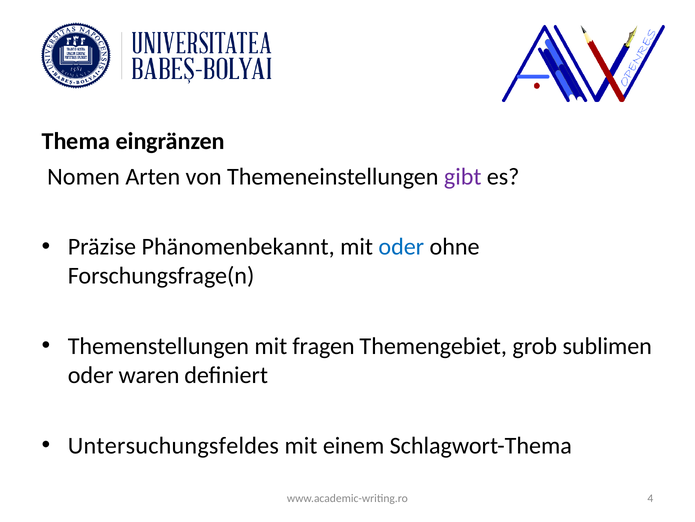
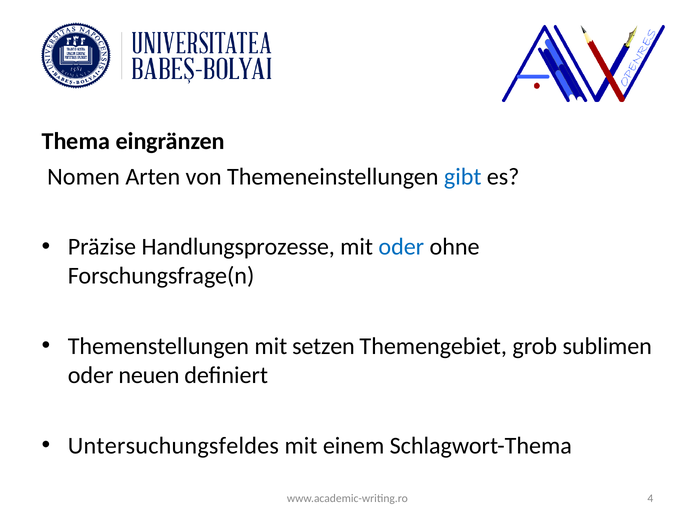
gibt colour: purple -> blue
Phänomenbekannt: Phänomenbekannt -> Handlungsprozesse
fragen: fragen -> setzen
waren: waren -> neuen
